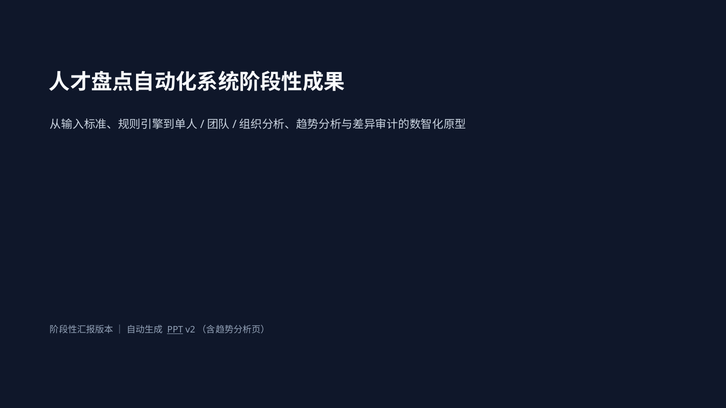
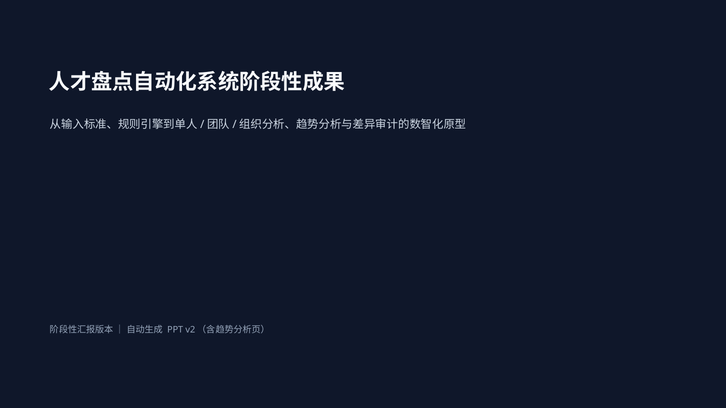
PPT underline: present -> none
